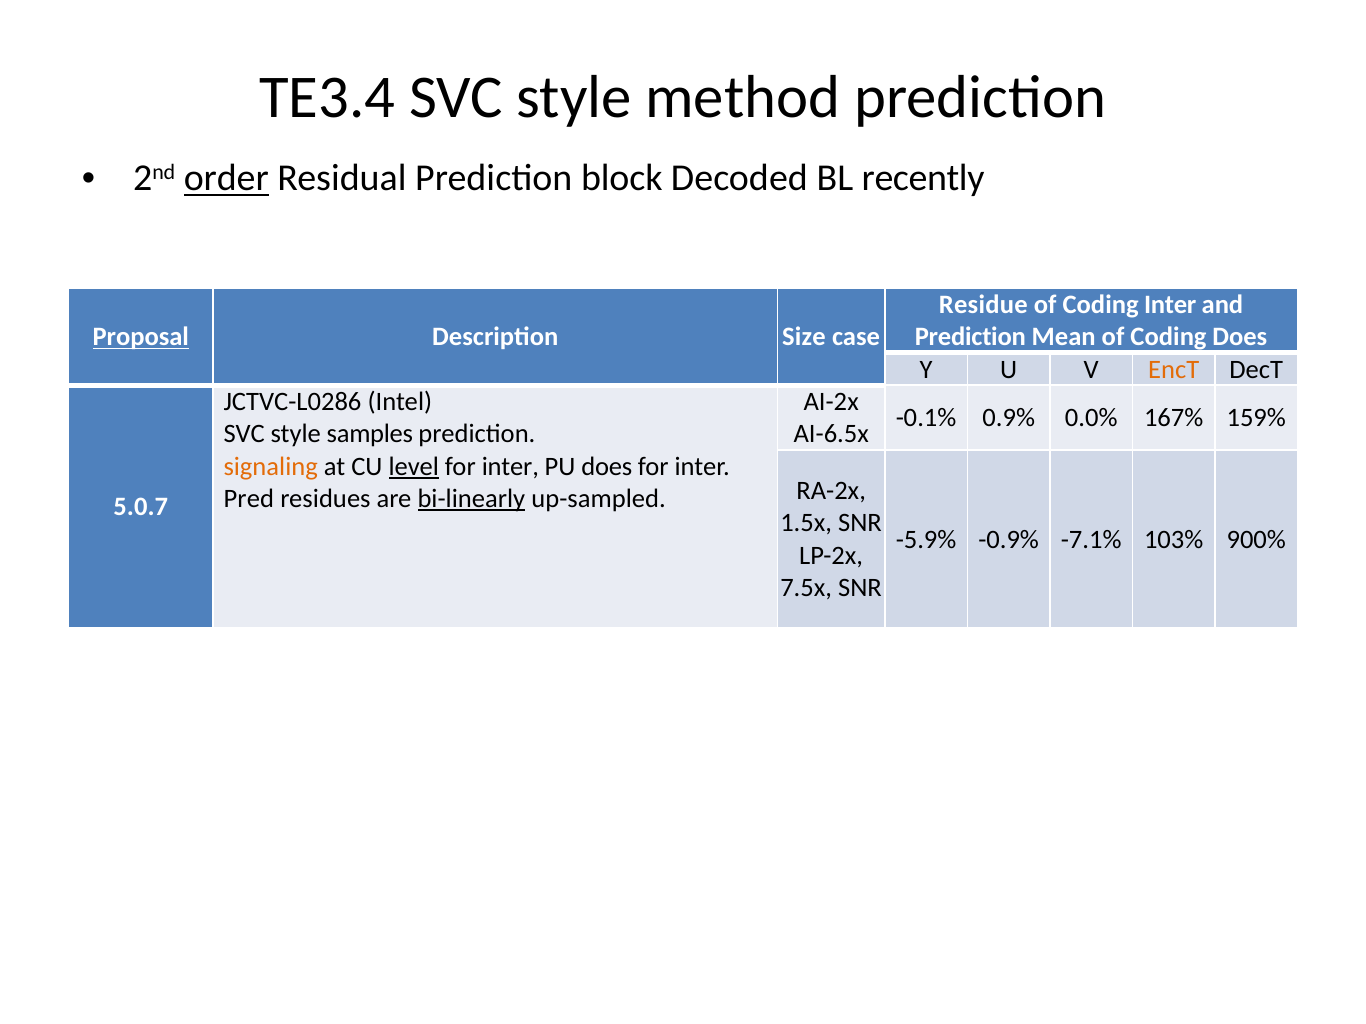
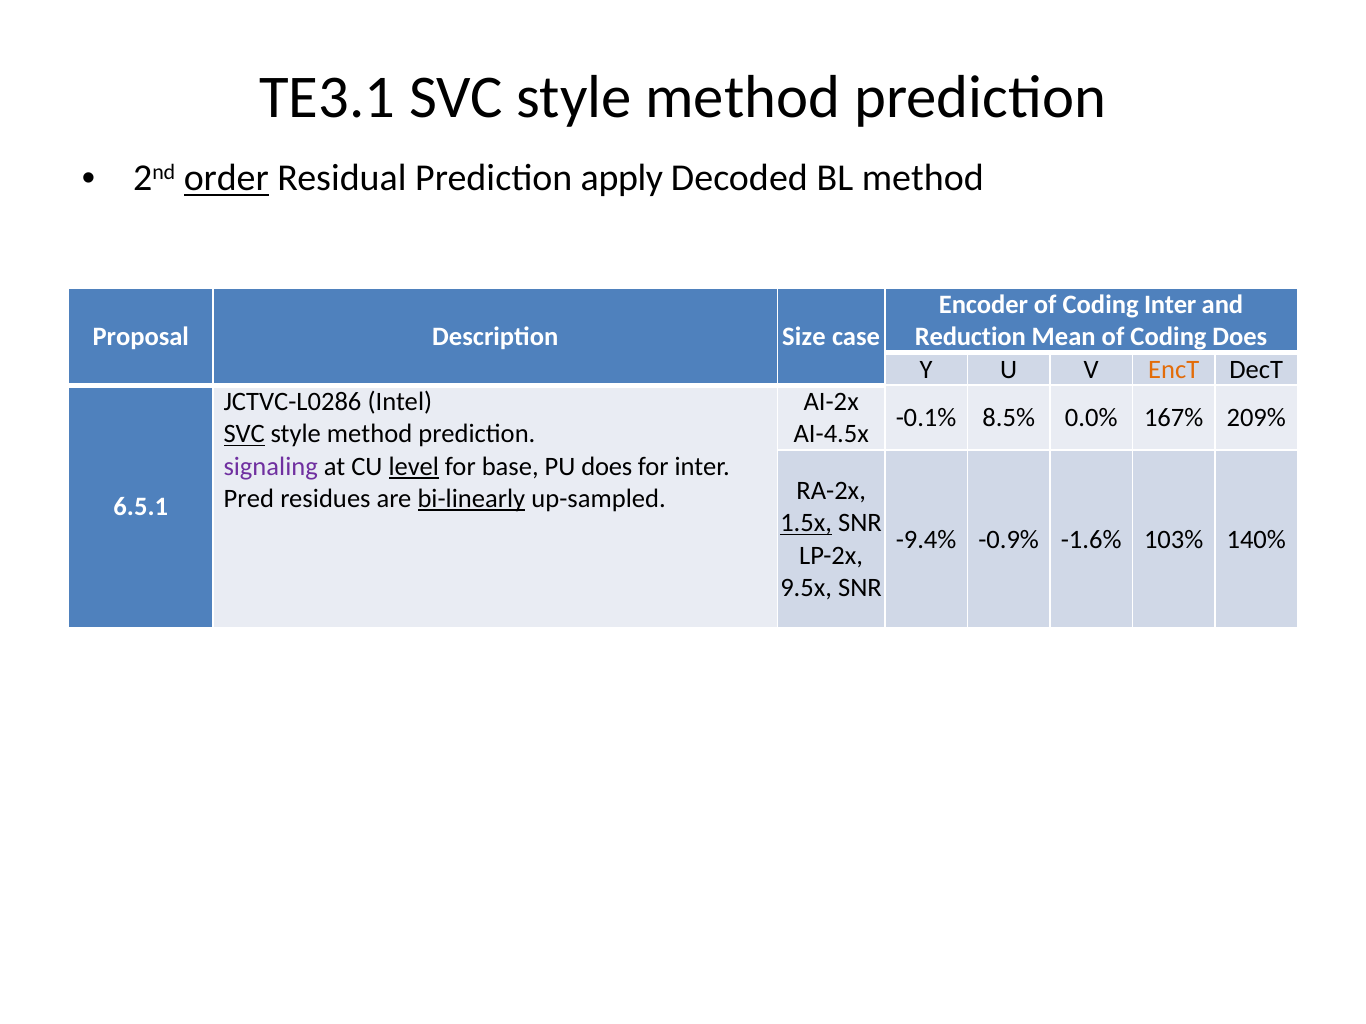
TE3.4: TE3.4 -> TE3.1
block: block -> apply
BL recently: recently -> method
Residue: Residue -> Encoder
Proposal underline: present -> none
Prediction at (970, 337): Prediction -> Reduction
0.9%: 0.9% -> 8.5%
159%: 159% -> 209%
SVC at (244, 434) underline: none -> present
samples at (370, 434): samples -> method
AI-6.5x: AI-6.5x -> AI-4.5x
signaling colour: orange -> purple
inter at (510, 467): inter -> base
5.0.7: 5.0.7 -> 6.5.1
1.5x underline: none -> present
-5.9%: -5.9% -> -9.4%
-7.1%: -7.1% -> -1.6%
900%: 900% -> 140%
7.5x: 7.5x -> 9.5x
